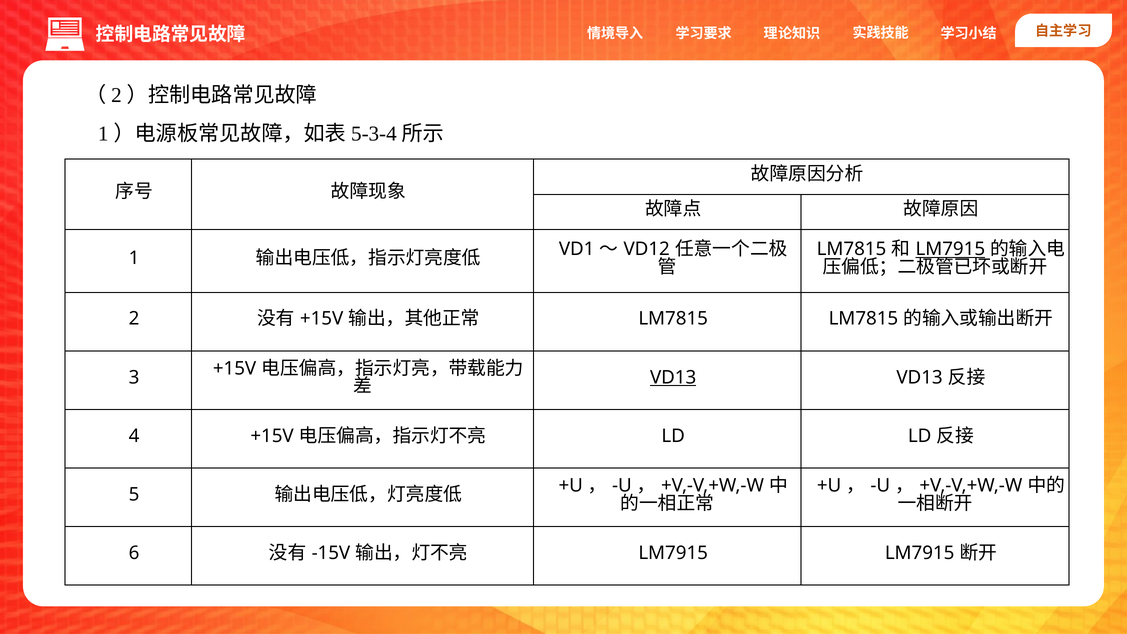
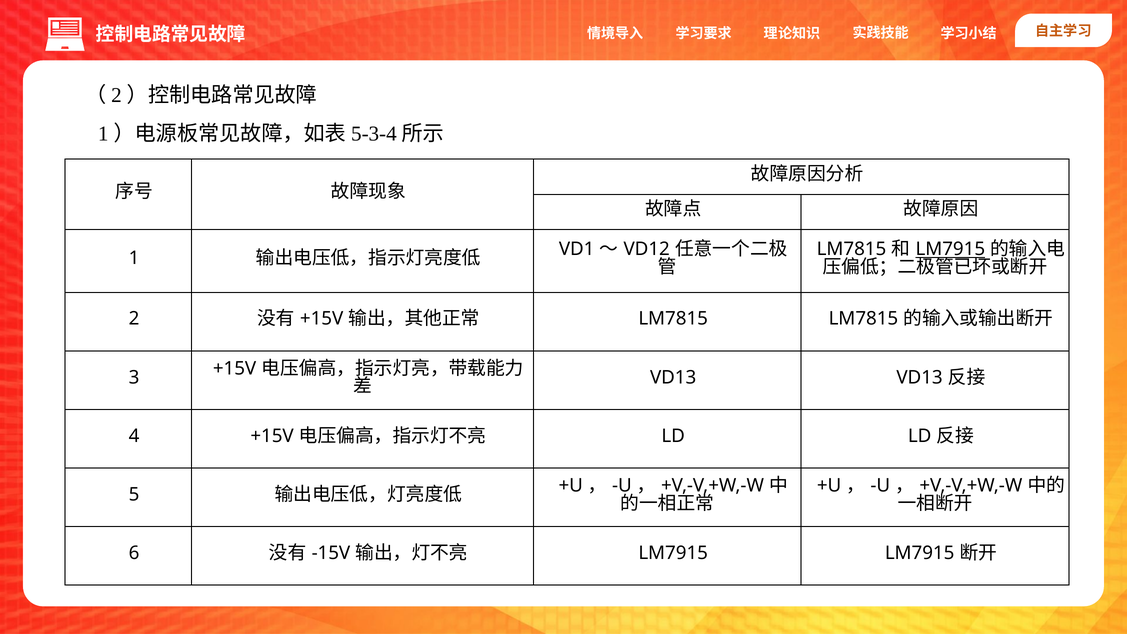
VD13 at (673, 377) underline: present -> none
